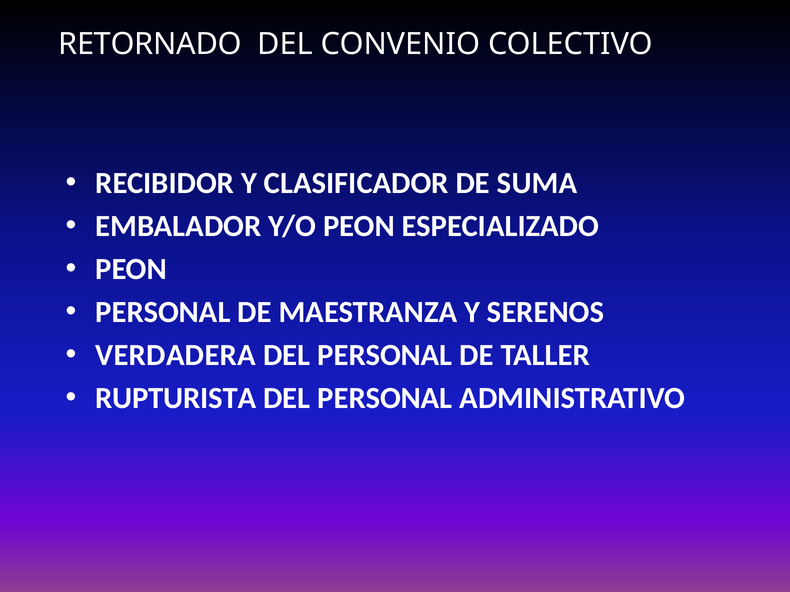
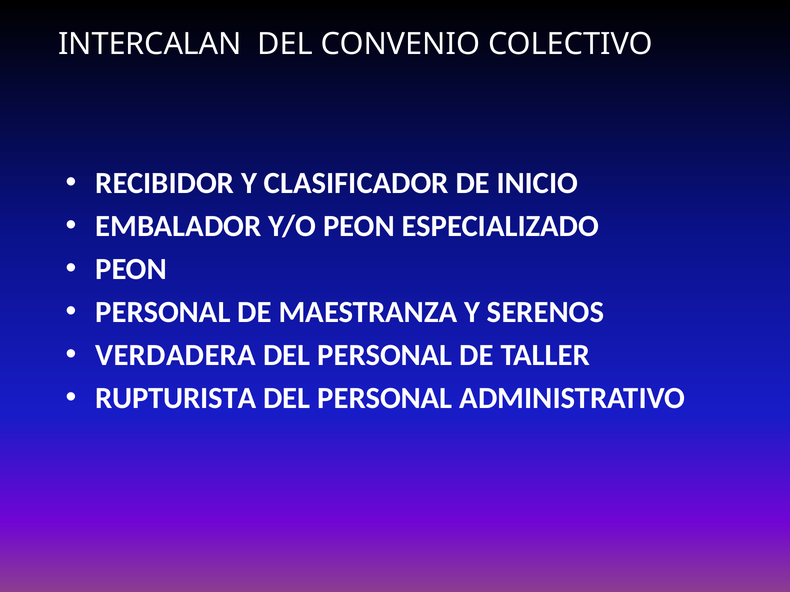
RETORNADO: RETORNADO -> INTERCALAN
SUMA: SUMA -> INICIO
